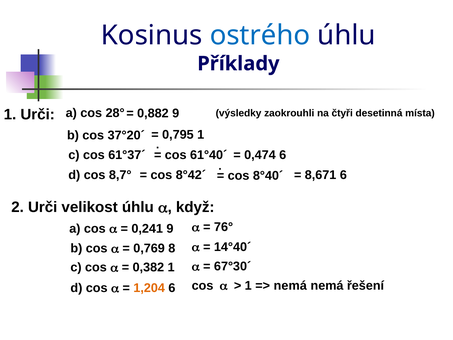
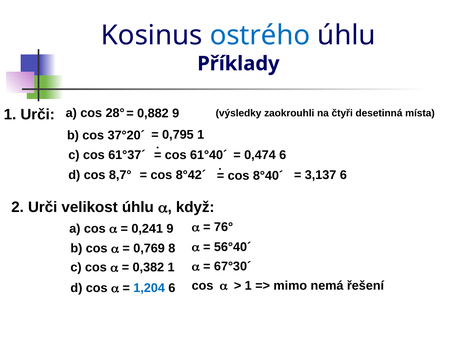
8,671: 8,671 -> 3,137
14°40´: 14°40´ -> 56°40´
nemá at (290, 285): nemá -> mimo
1,204 colour: orange -> blue
